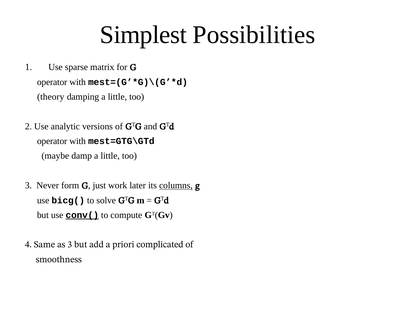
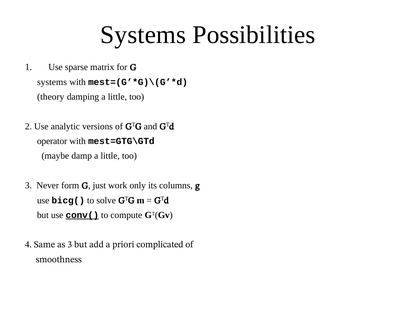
Simplest at (143, 35): Simplest -> Systems
operator at (52, 82): operator -> systems
later: later -> only
columns underline: present -> none
